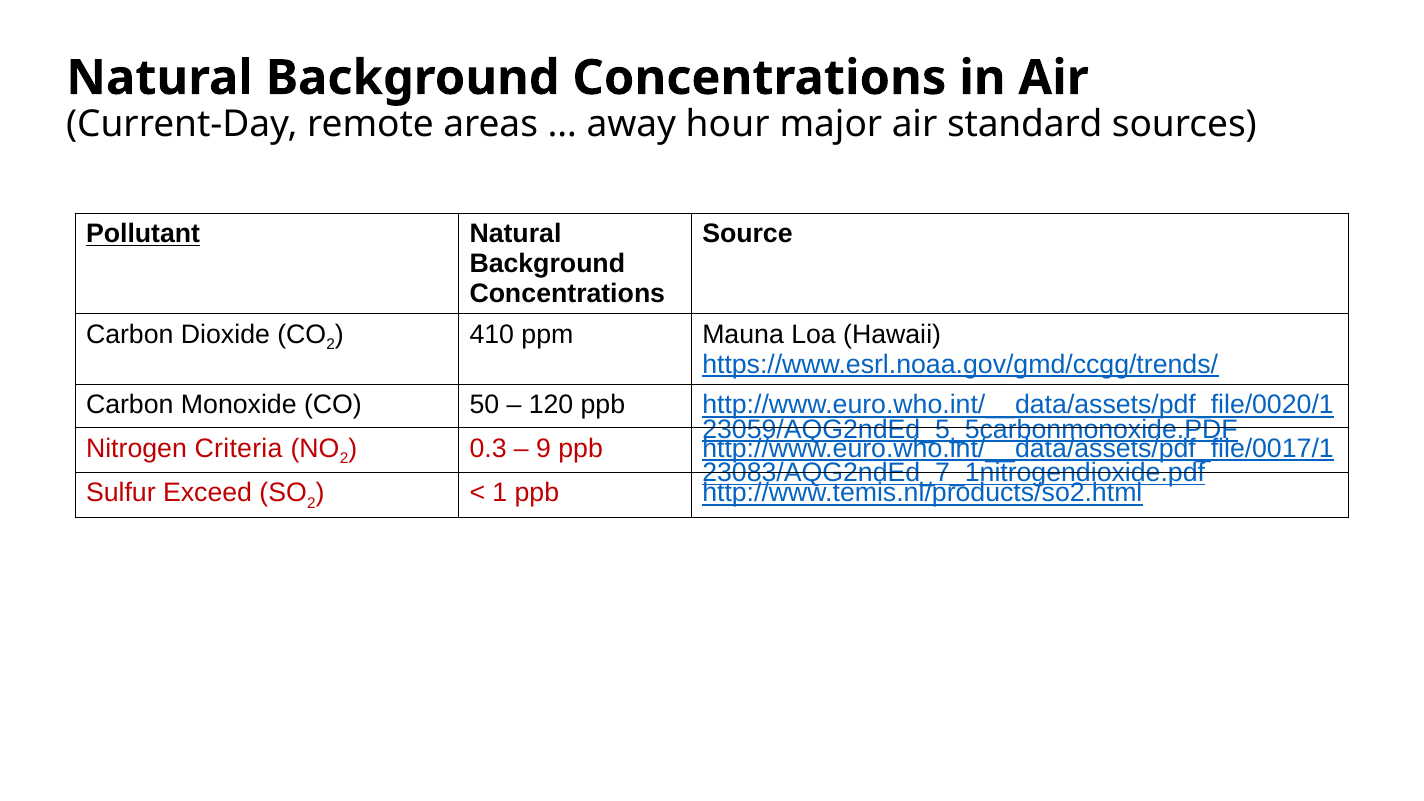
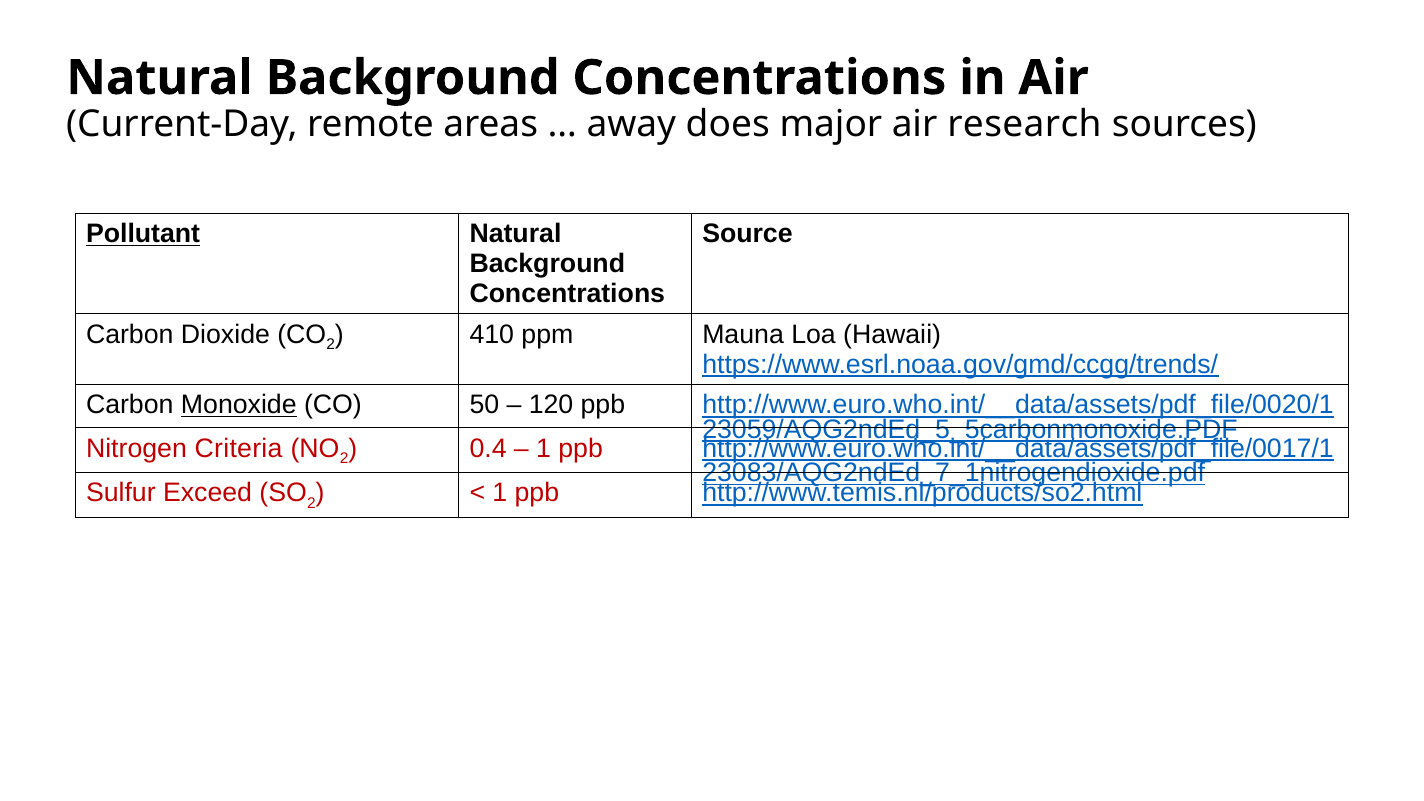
hour: hour -> does
standard: standard -> research
Monoxide underline: none -> present
0.3: 0.3 -> 0.4
9 at (544, 448): 9 -> 1
